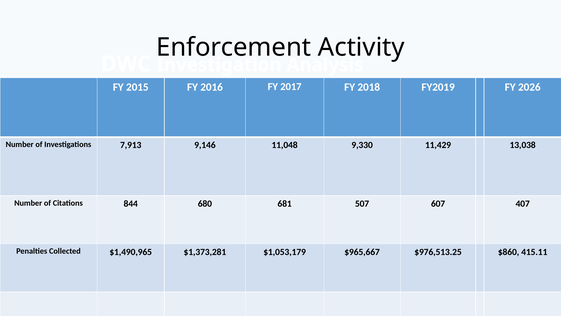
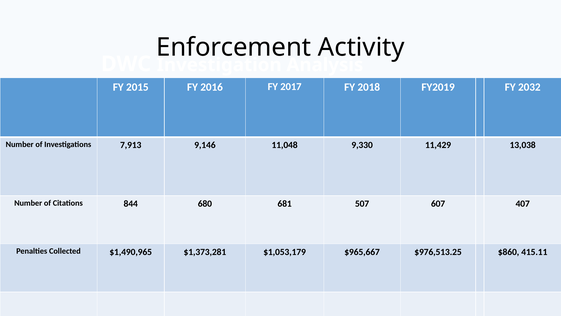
2026: 2026 -> 2032
